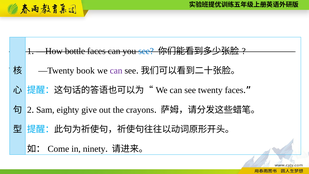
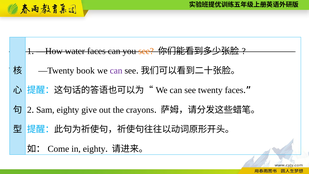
bottle: bottle -> water
see at (146, 51) colour: blue -> orange
in ninety: ninety -> eighty
